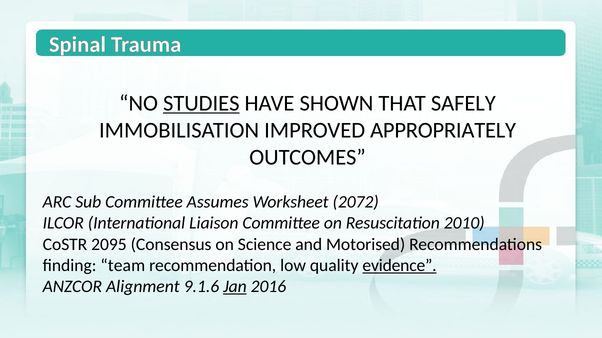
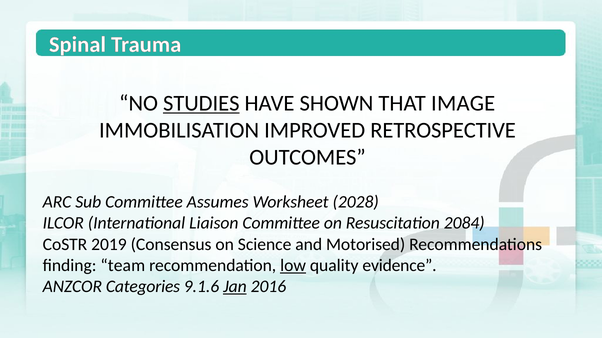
SAFELY: SAFELY -> IMAGE
APPROPRIATELY: APPROPRIATELY -> RETROSPECTIVE
2072: 2072 -> 2028
2010: 2010 -> 2084
2095: 2095 -> 2019
low underline: none -> present
evidence underline: present -> none
Alignment: Alignment -> Categories
